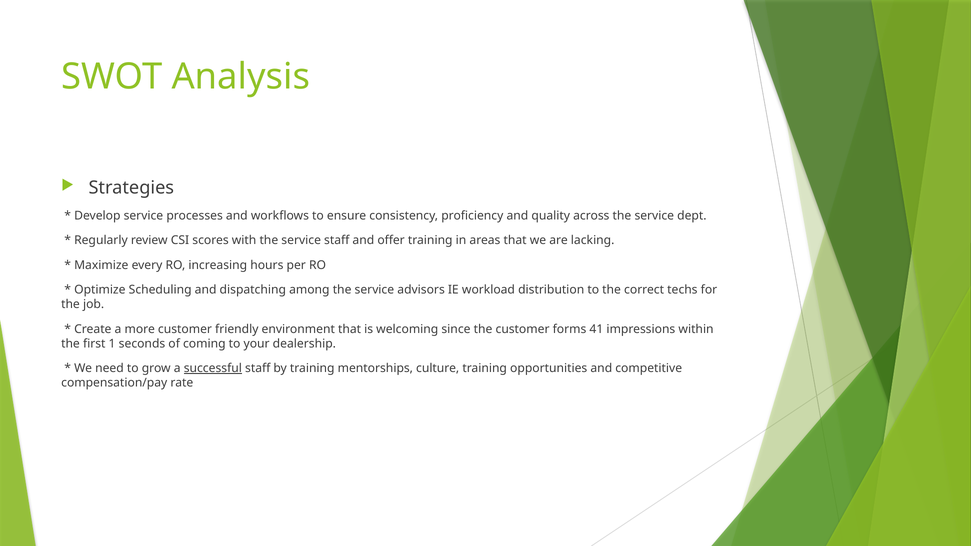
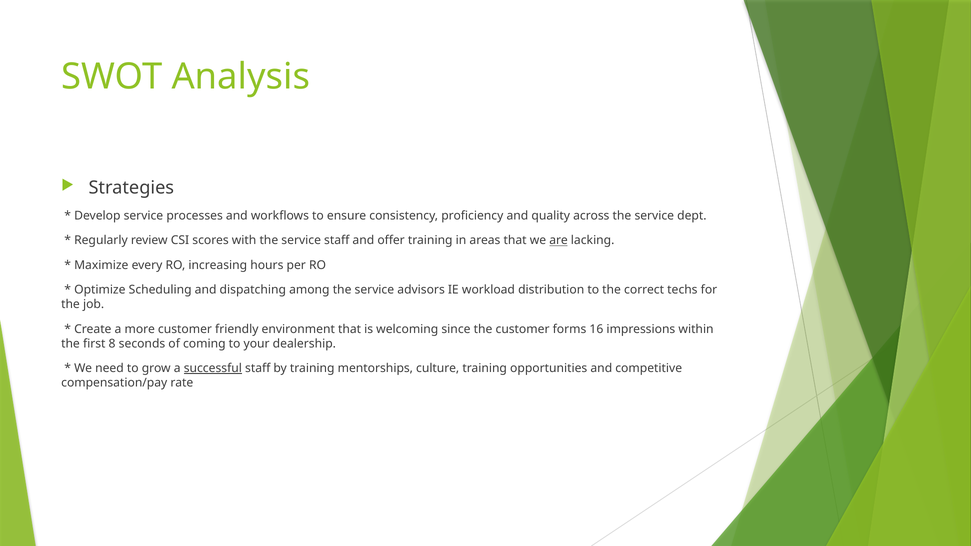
are underline: none -> present
41: 41 -> 16
1: 1 -> 8
